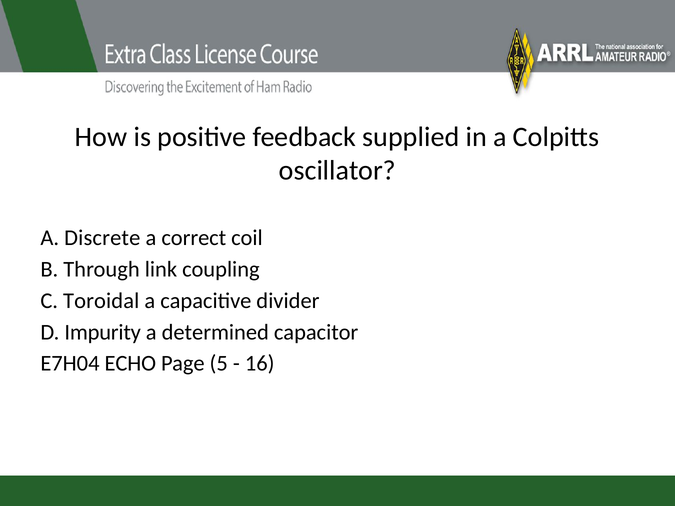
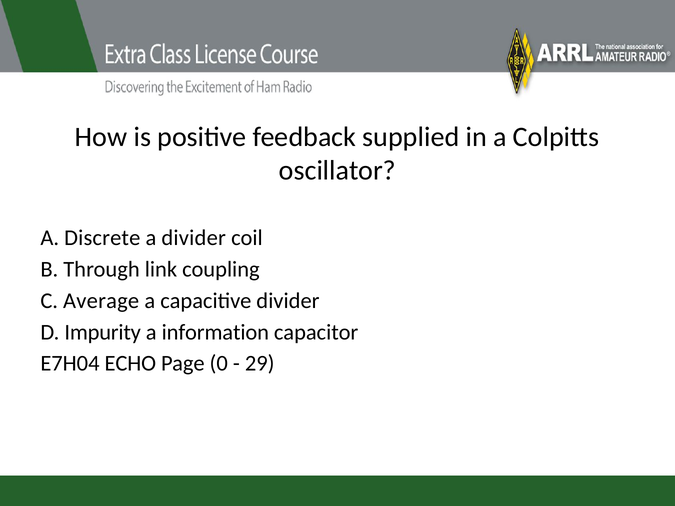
a correct: correct -> divider
Toroidal: Toroidal -> Average
determined: determined -> information
5: 5 -> 0
16: 16 -> 29
